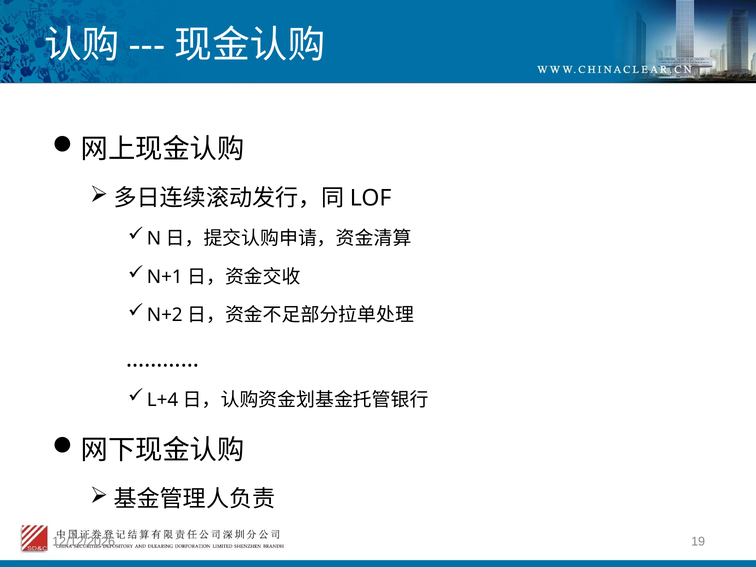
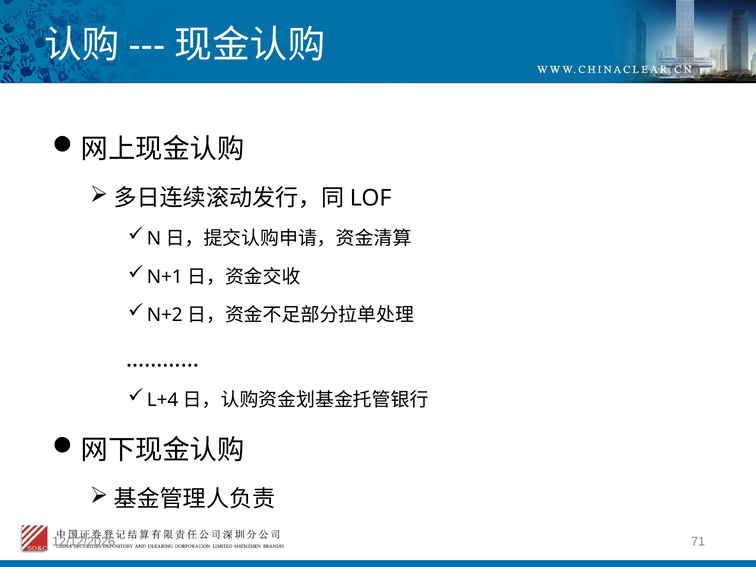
19: 19 -> 71
